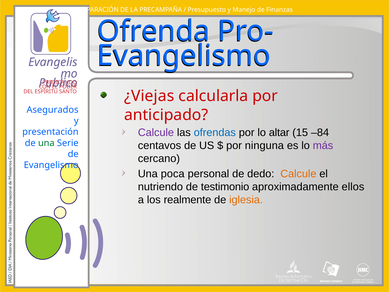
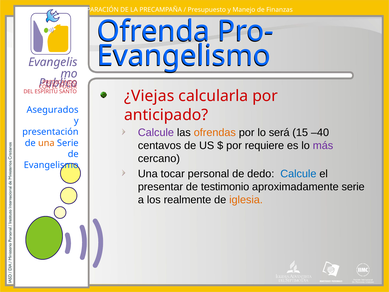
ofrendas colour: blue -> orange
altar: altar -> será
–84: –84 -> –40
una at (46, 143) colour: green -> orange
ninguna: ninguna -> requiere
poca: poca -> tocar
Calcule at (298, 174) colour: orange -> blue
nutriendo: nutriendo -> presentar
aproximadamente ellos: ellos -> serie
